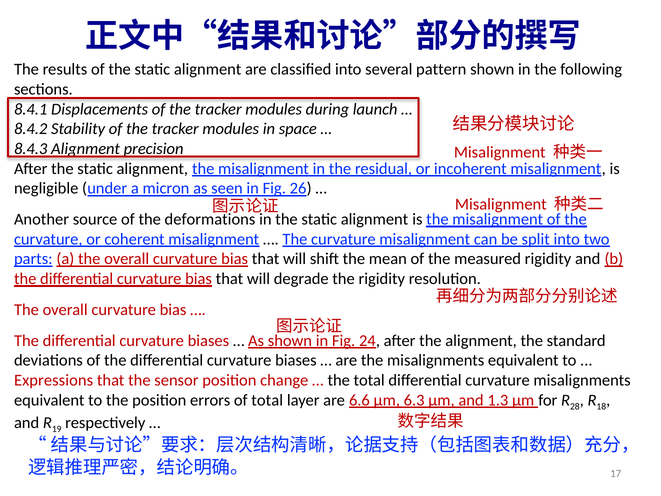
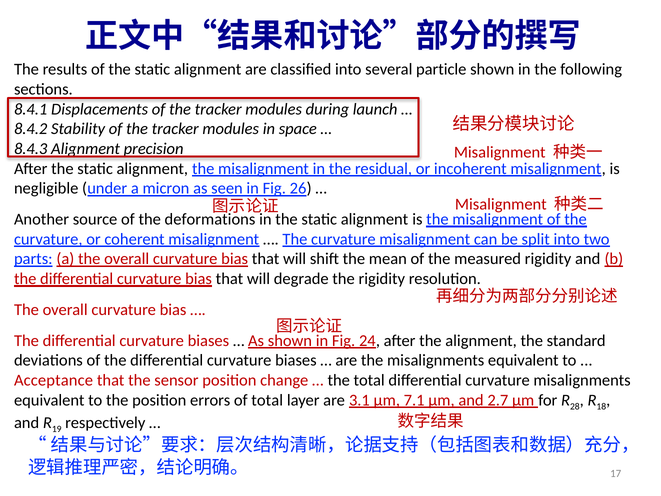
pattern: pattern -> particle
Expressions: Expressions -> Acceptance
6.6: 6.6 -> 3.1
6.3: 6.3 -> 7.1
1.3: 1.3 -> 2.7
